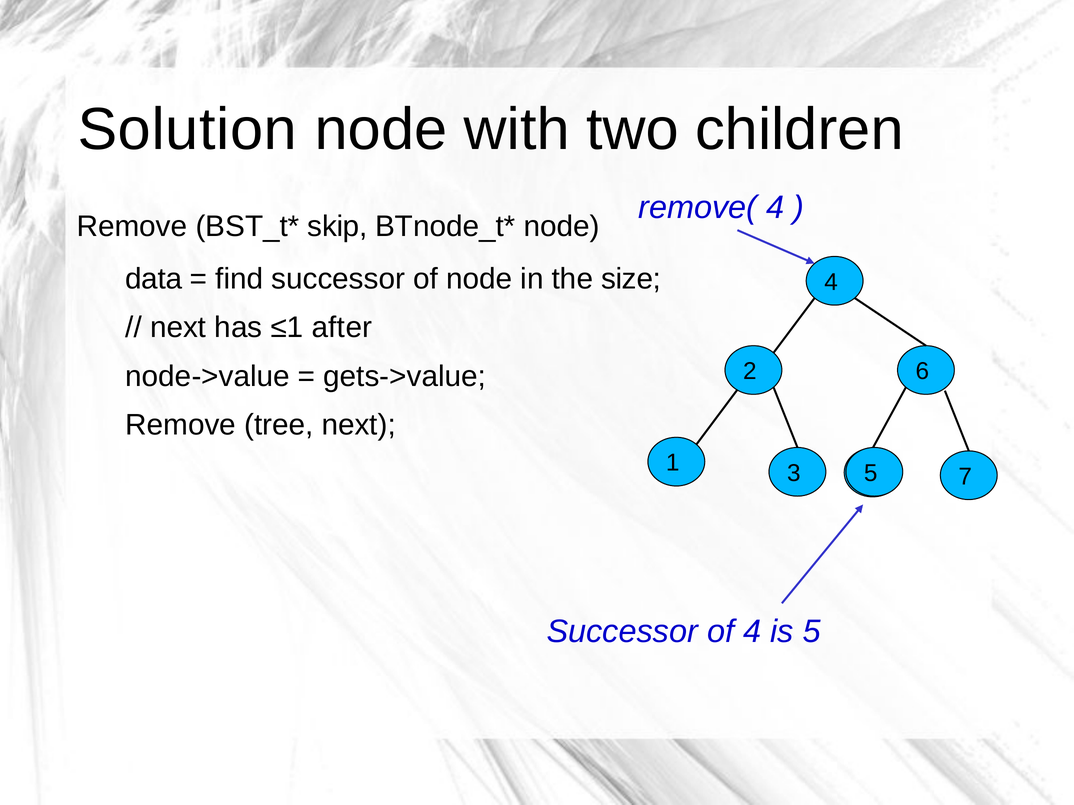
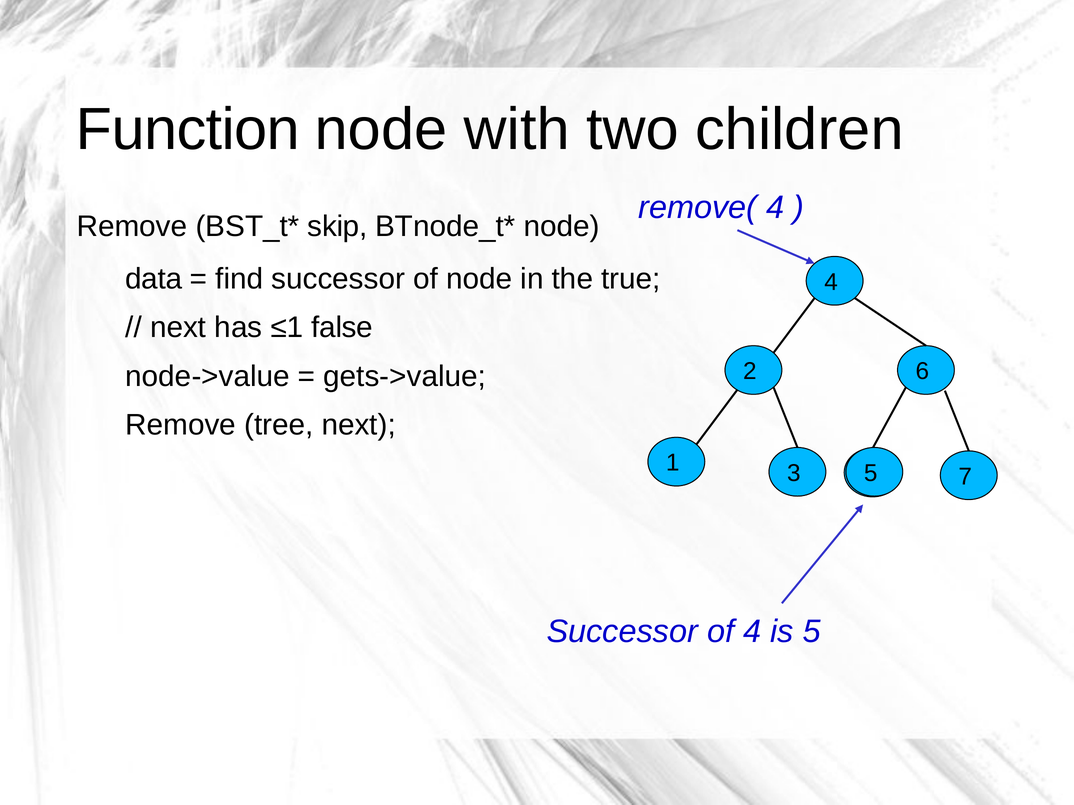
Solution: Solution -> Function
size: size -> true
after: after -> false
